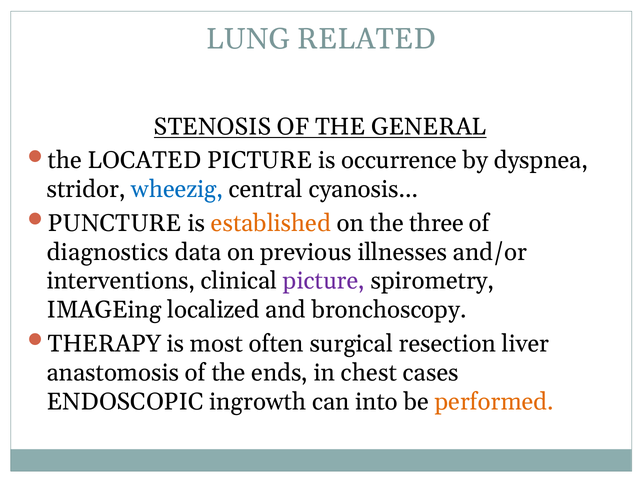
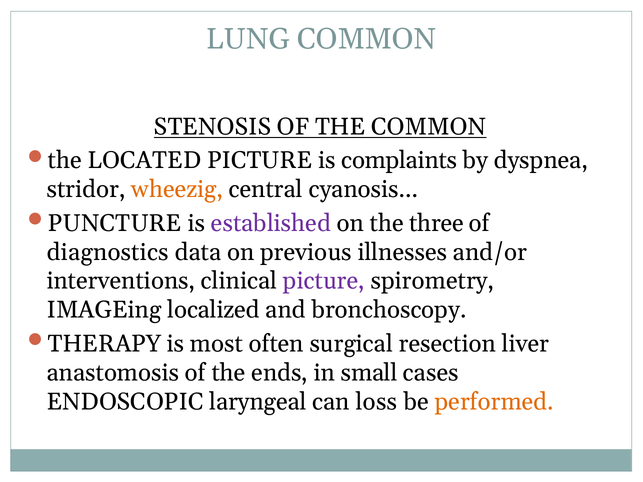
LUNG RELATED: RELATED -> COMMON
THE GENERAL: GENERAL -> COMMON
occurrence: occurrence -> complaints
wheezig colour: blue -> orange
established colour: orange -> purple
chest: chest -> small
ingrowth: ingrowth -> laryngeal
into: into -> loss
